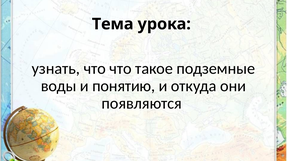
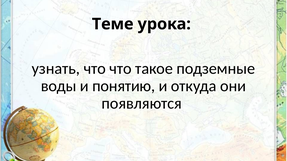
Тема: Тема -> Теме
